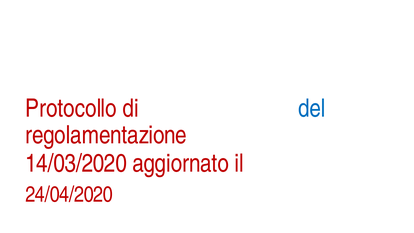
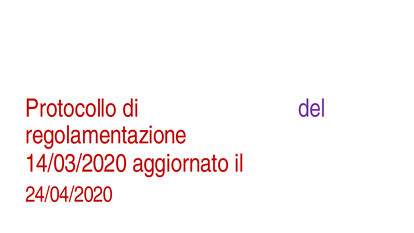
del colour: blue -> purple
